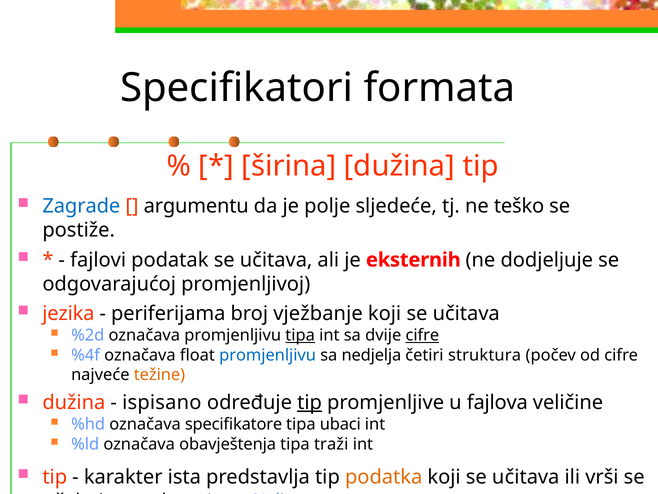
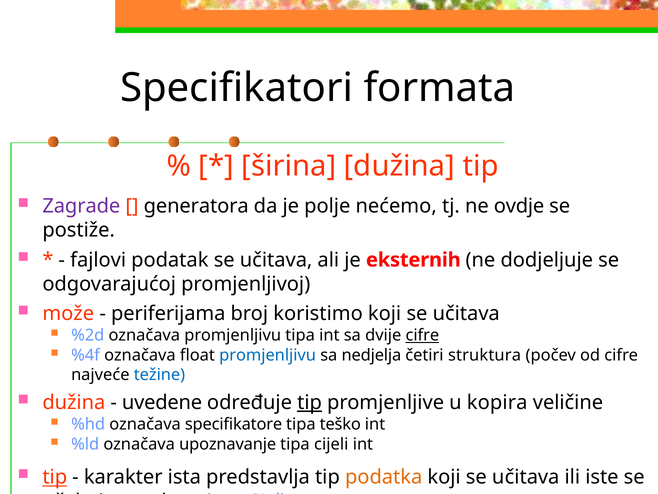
Zagrade colour: blue -> purple
argumentu: argumentu -> generatora
sljedeće: sljedeće -> nećemo
teško: teško -> ovdje
jezika: jezika -> može
vježbanje: vježbanje -> koristimo
tipa at (300, 335) underline: present -> none
težine colour: orange -> blue
ispisano: ispisano -> uvedene
fajlova: fajlova -> kopira
ubaci: ubaci -> teško
obavještenja: obavještenja -> upoznavanje
traži: traži -> cijeli
tip at (55, 477) underline: none -> present
vrši: vrši -> iste
